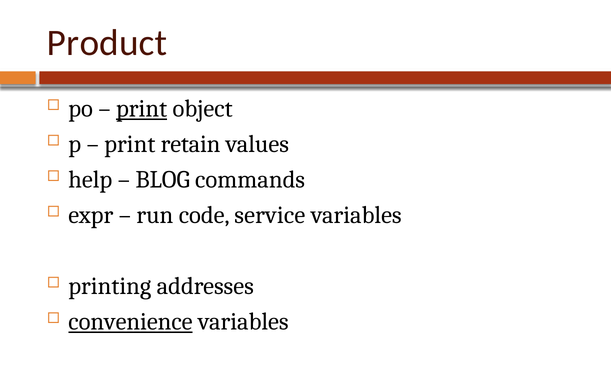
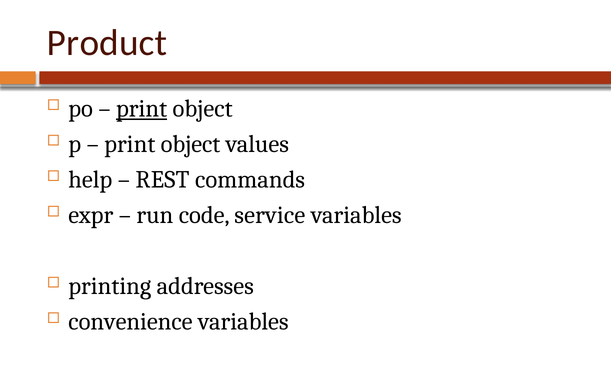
retain at (191, 144): retain -> object
BLOG: BLOG -> REST
convenience underline: present -> none
